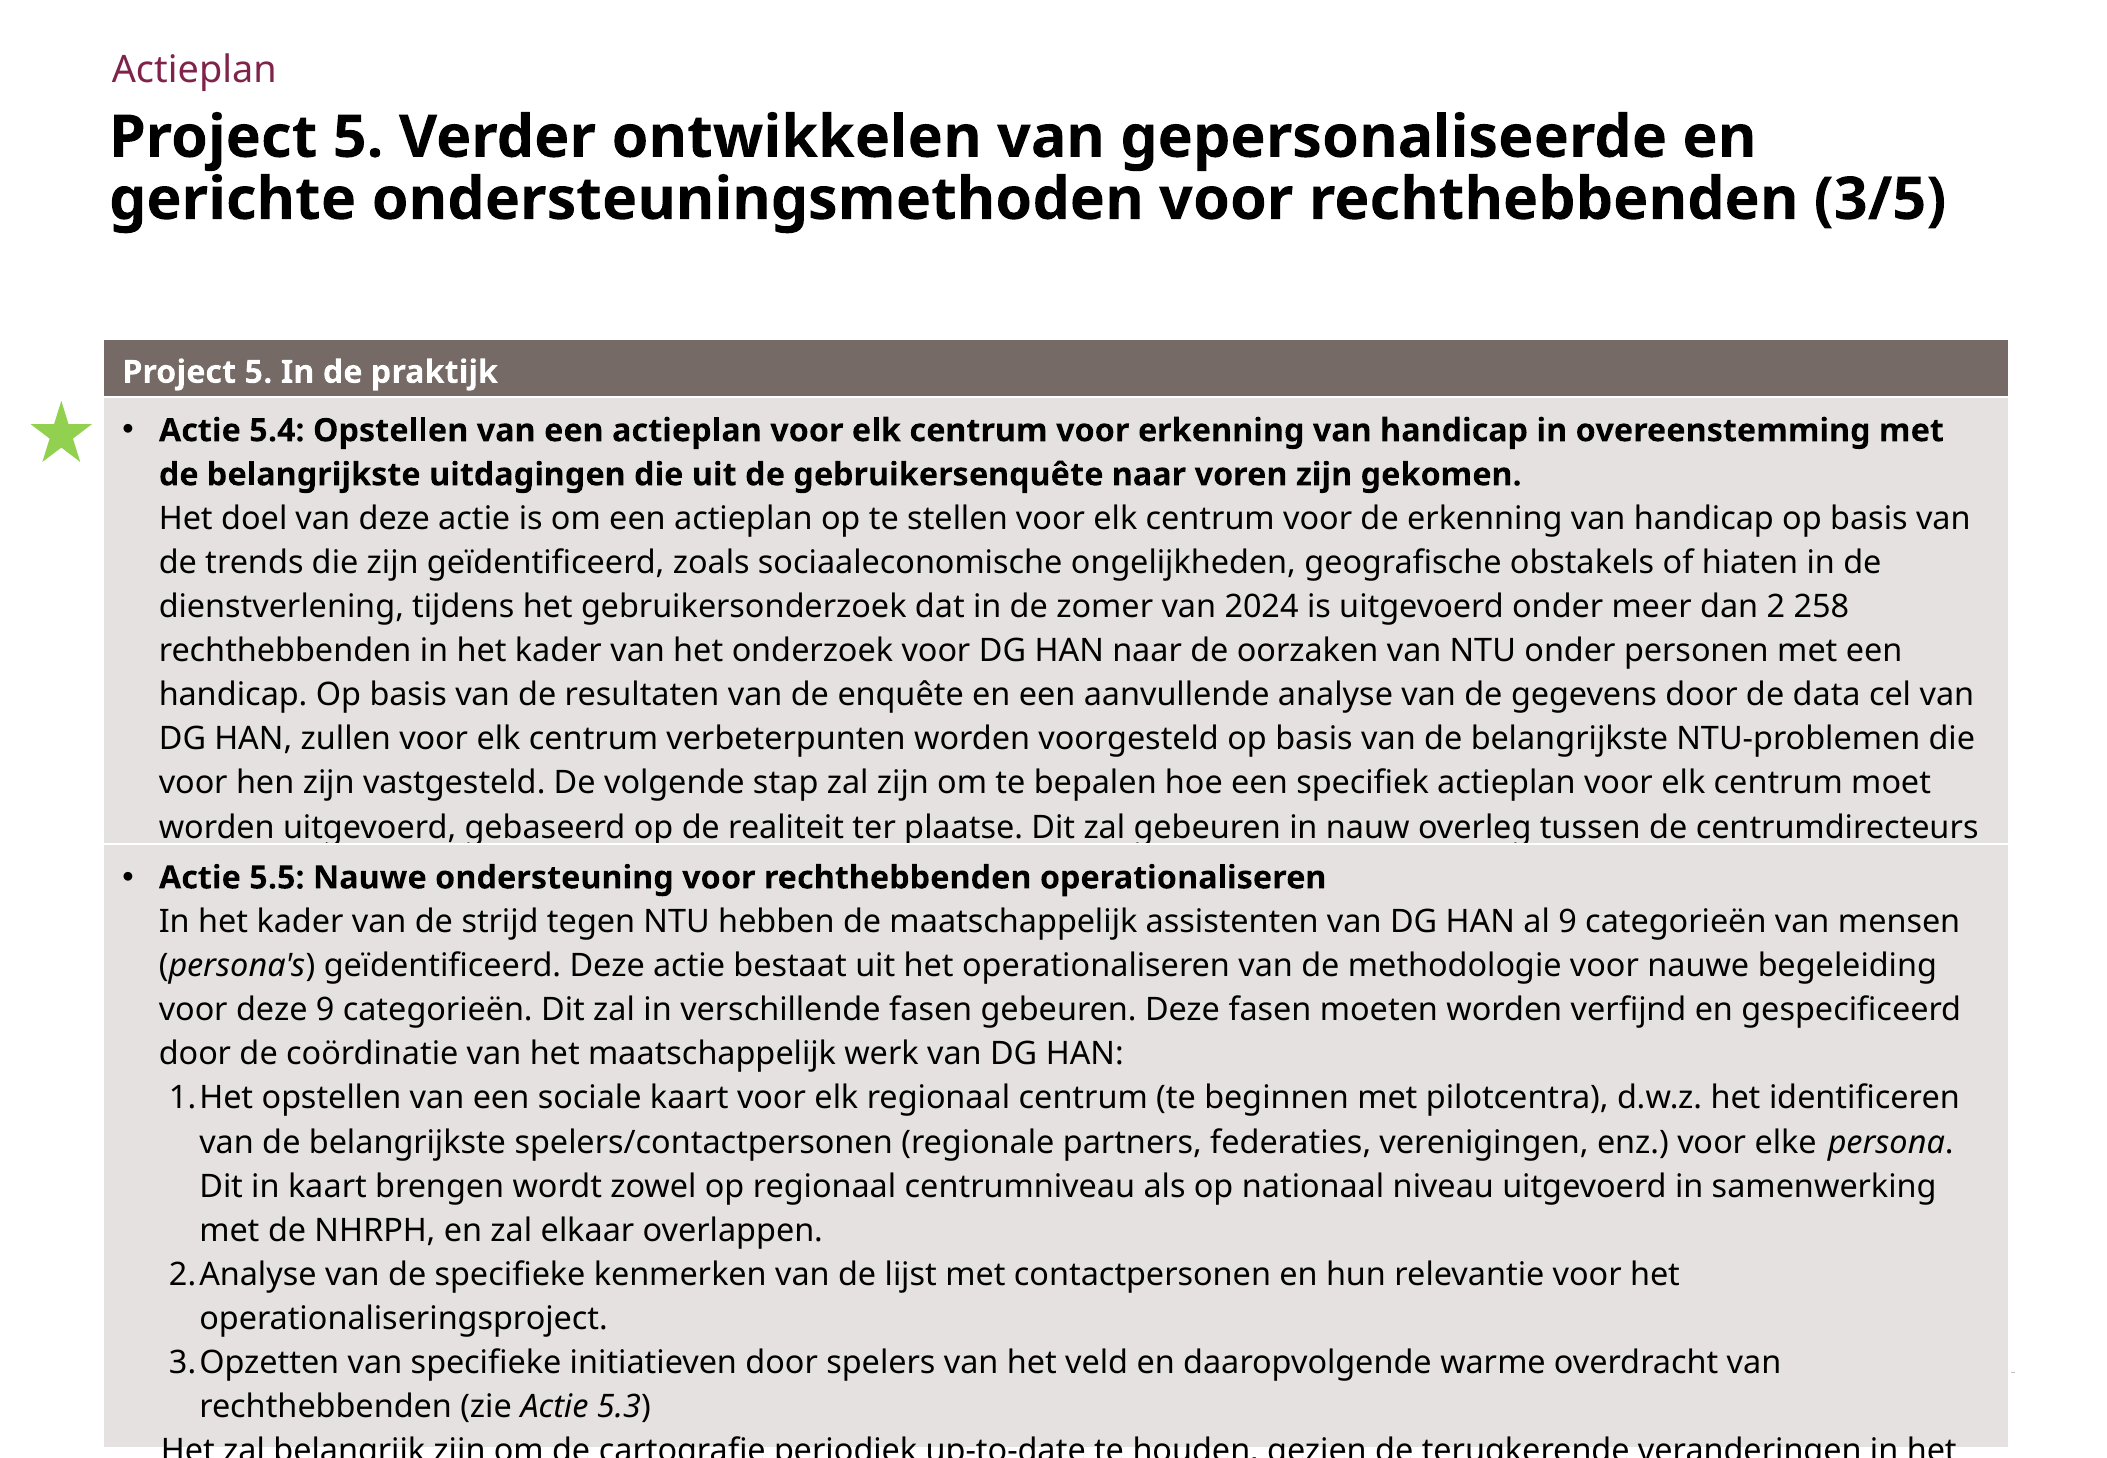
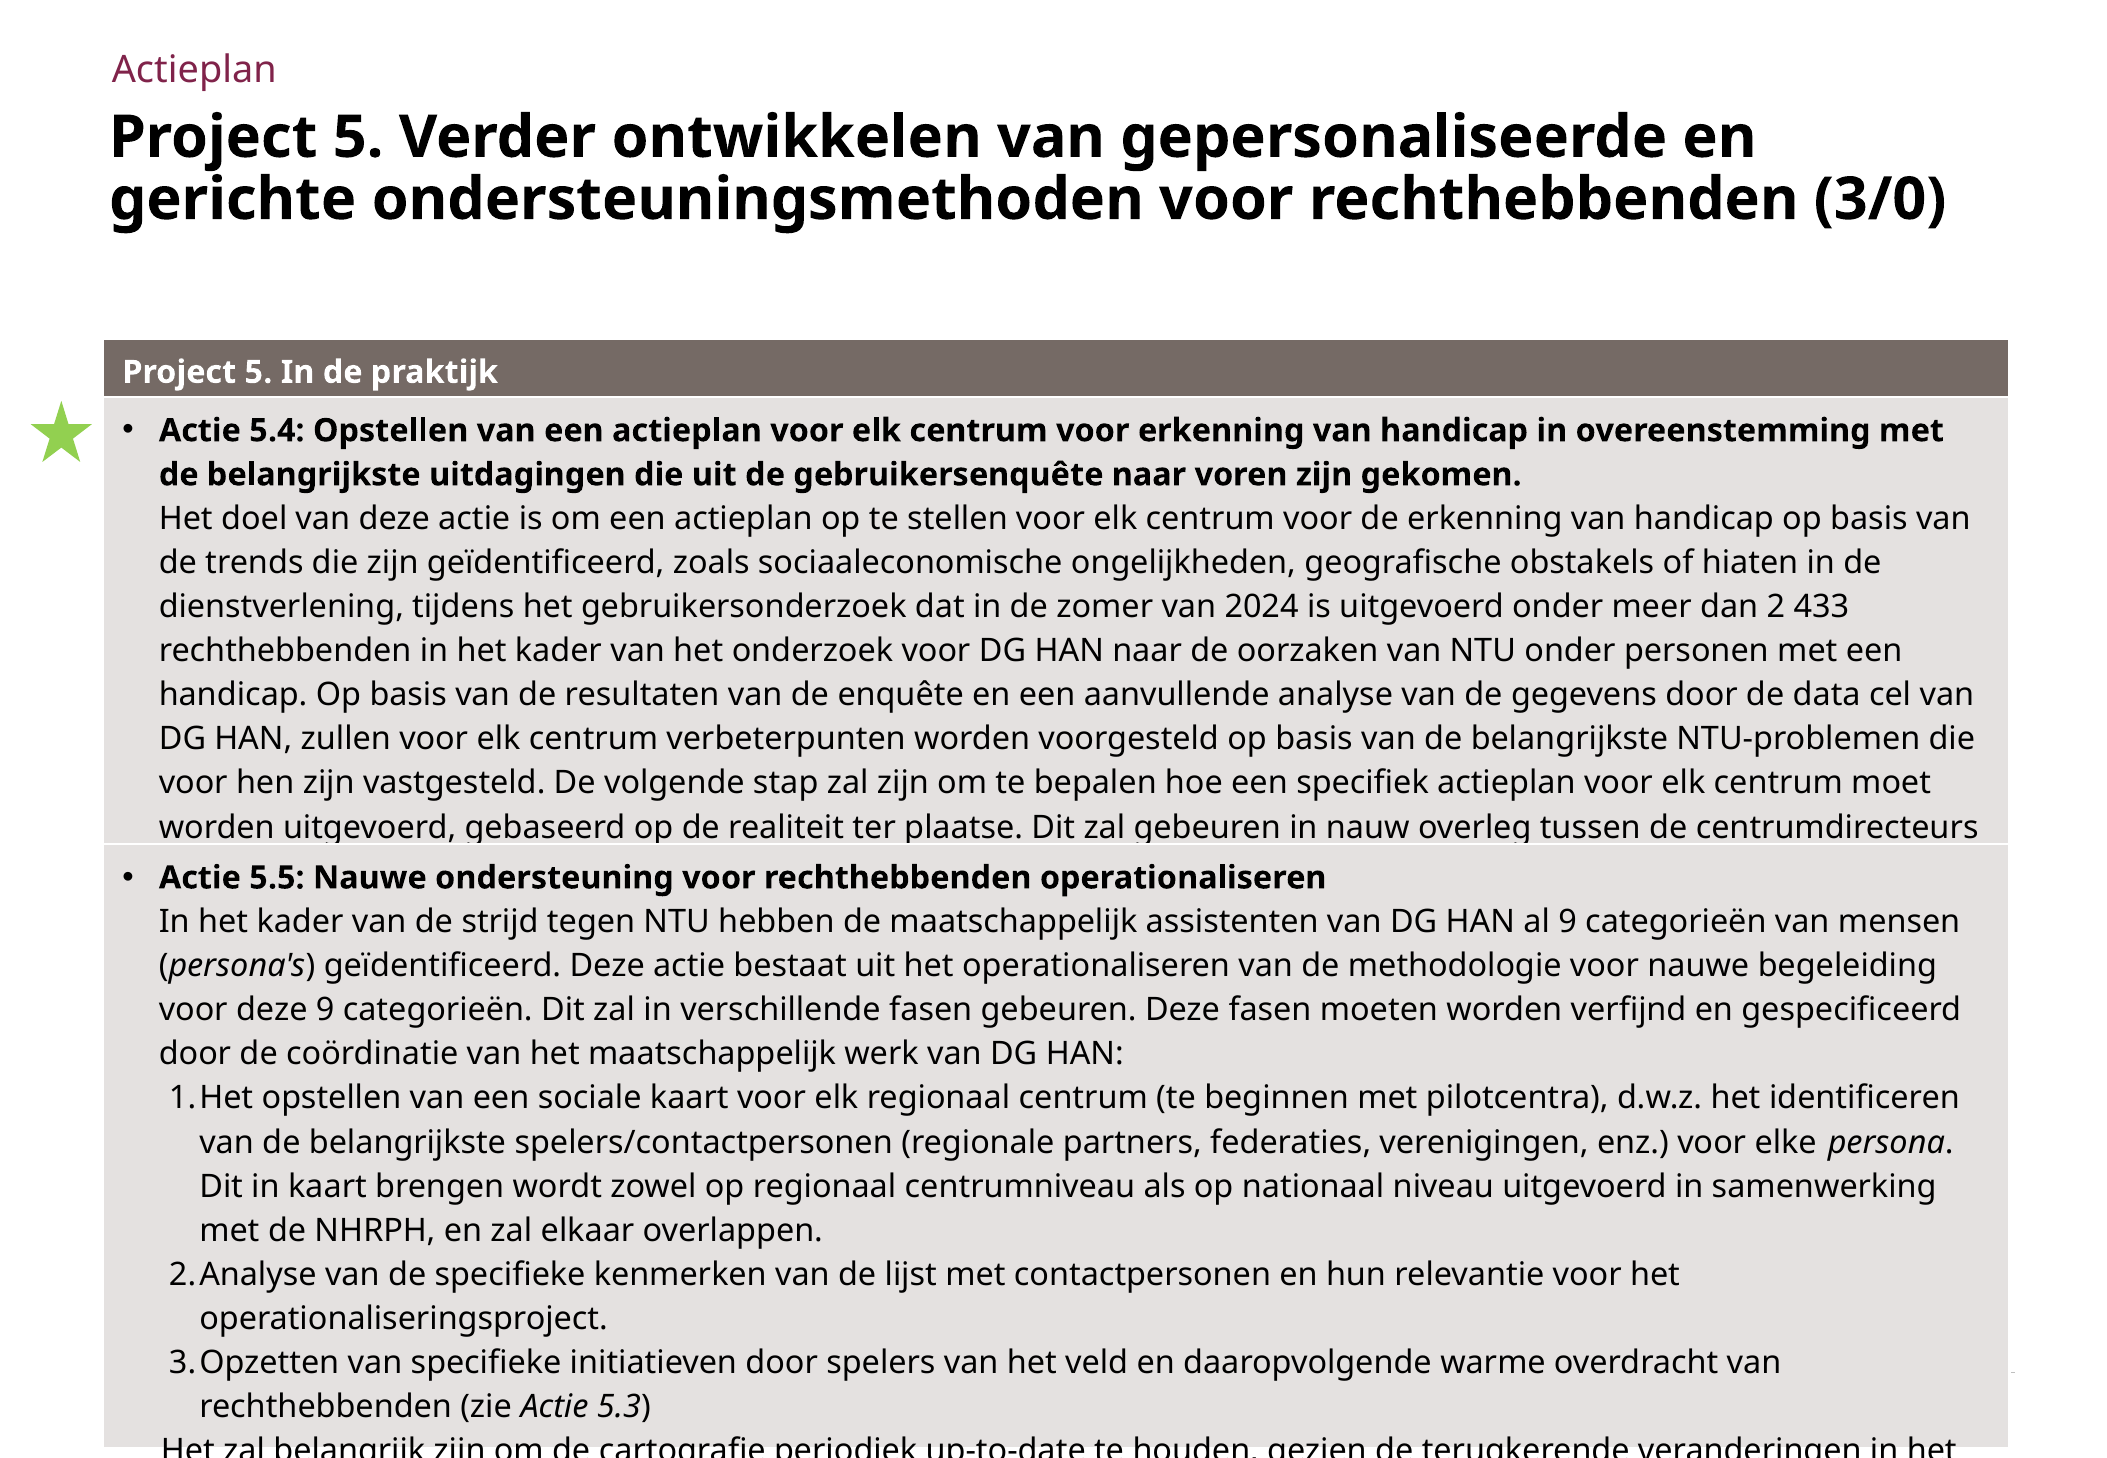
3/5: 3/5 -> 3/0
258: 258 -> 433
